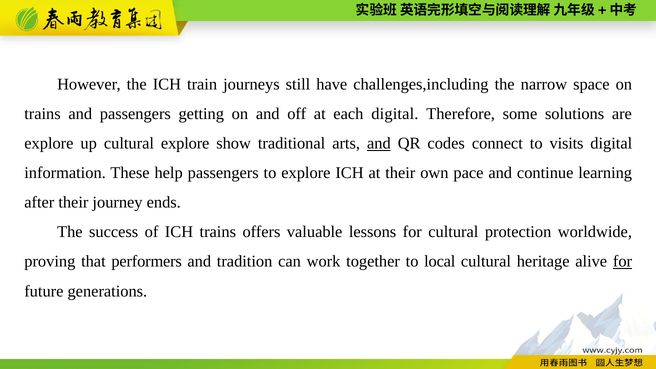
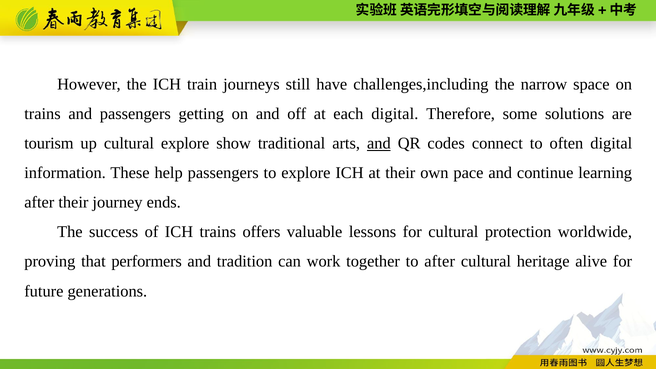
explore at (49, 144): explore -> tourism
visits: visits -> often
to local: local -> after
for at (622, 262) underline: present -> none
